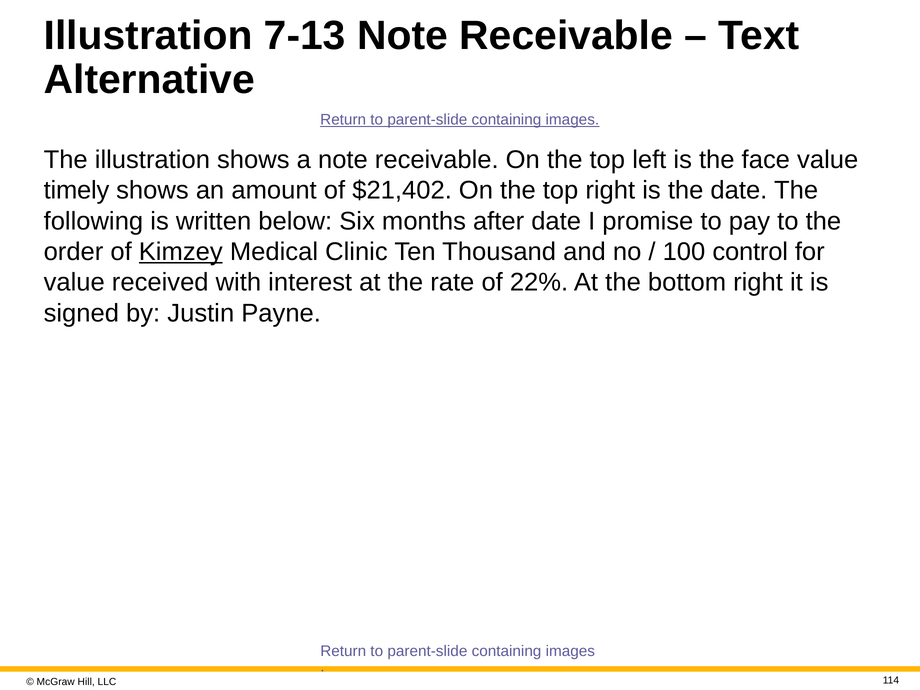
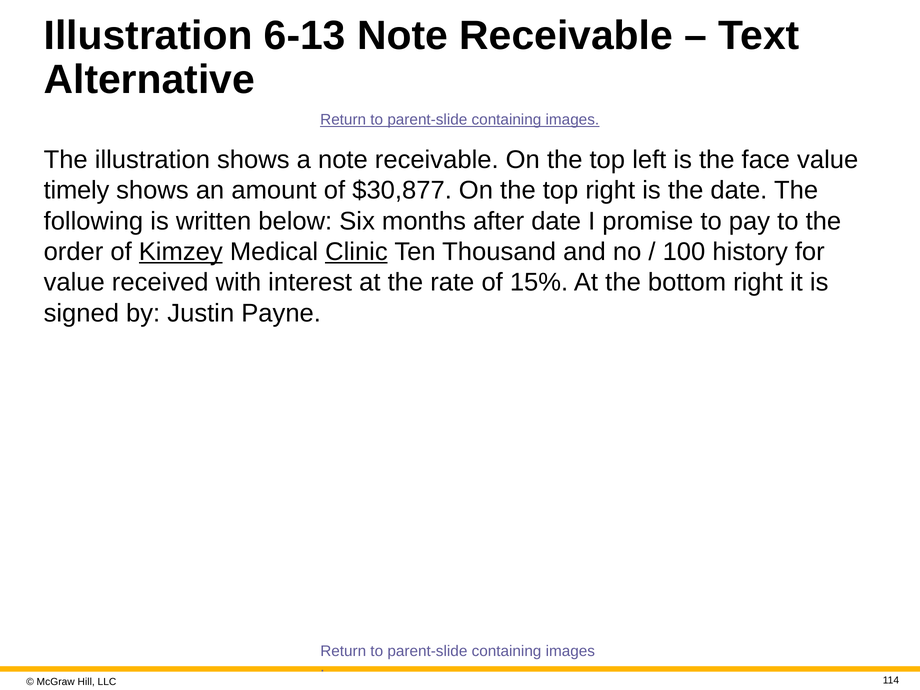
7-13: 7-13 -> 6-13
$21,402: $21,402 -> $30,877
Clinic underline: none -> present
control: control -> history
22%: 22% -> 15%
